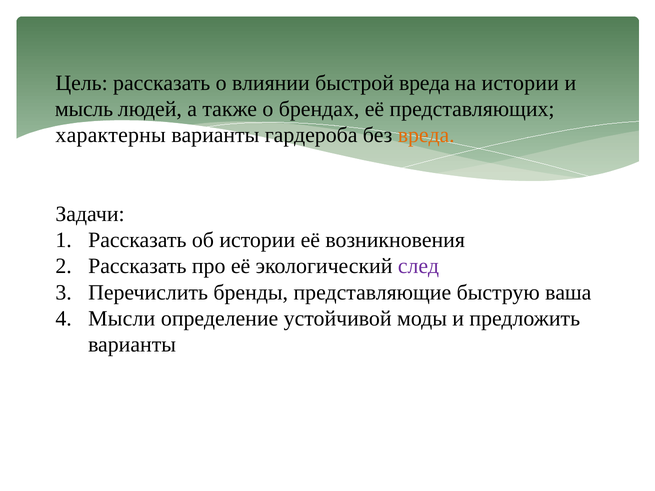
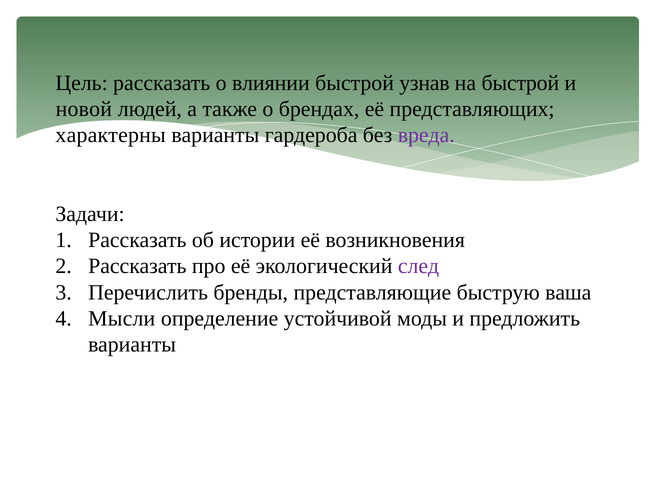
быстрой вреда: вреда -> узнав
на истории: истории -> быстрой
мысль: мысль -> новой
вреда at (426, 135) colour: orange -> purple
